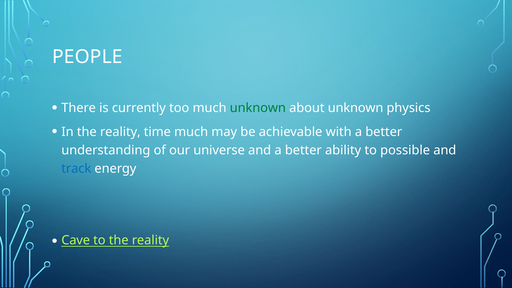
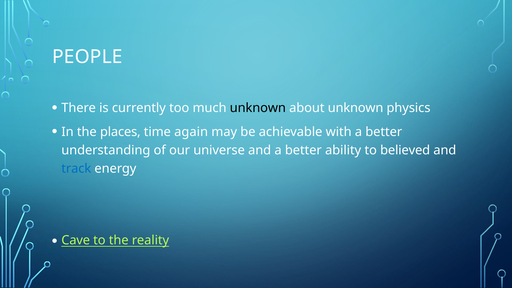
unknown at (258, 108) colour: green -> black
In the reality: reality -> places
time much: much -> again
possible: possible -> believed
